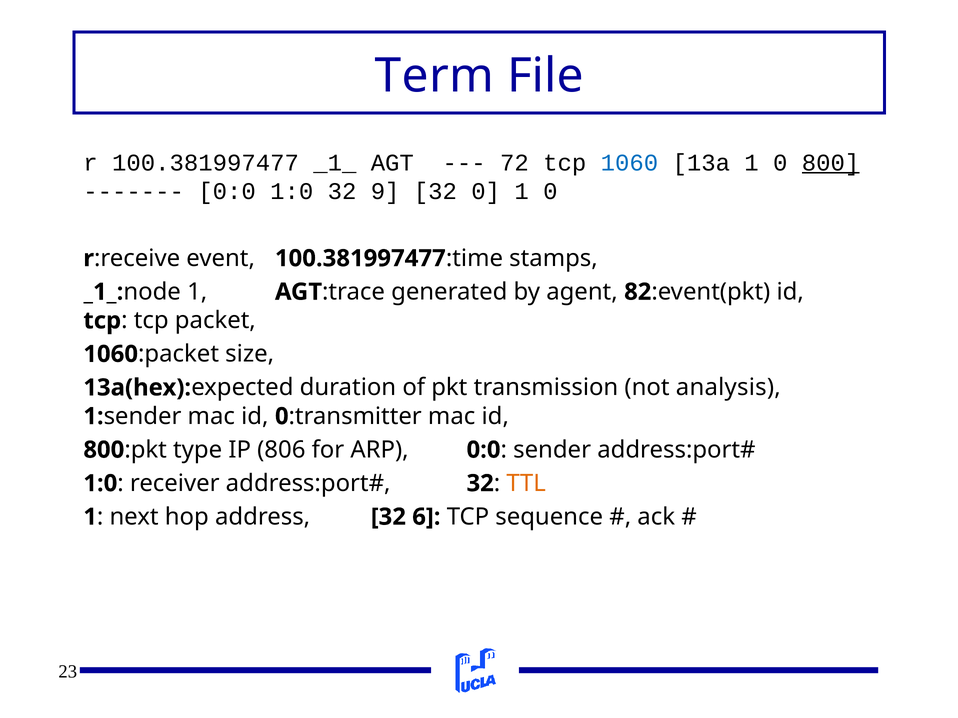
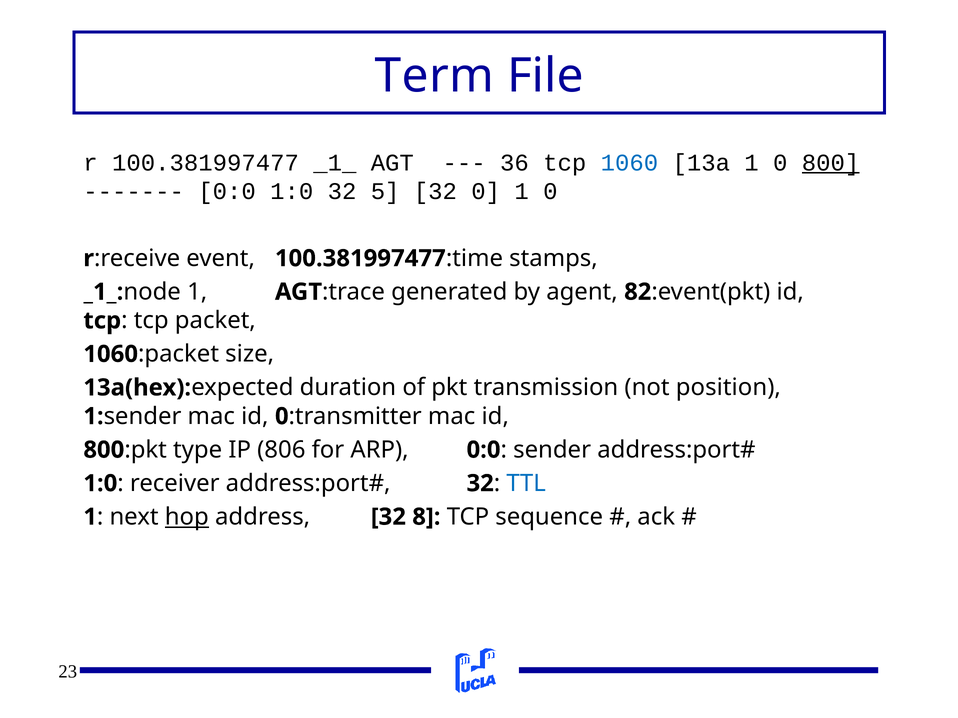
72: 72 -> 36
9: 9 -> 5
analysis: analysis -> position
TTL colour: orange -> blue
hop underline: none -> present
6: 6 -> 8
